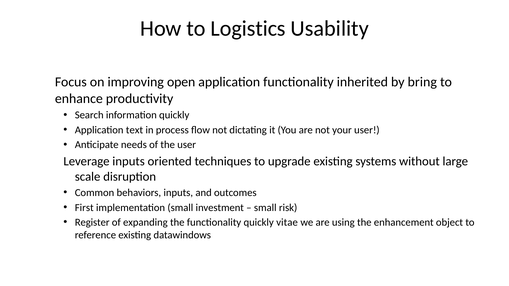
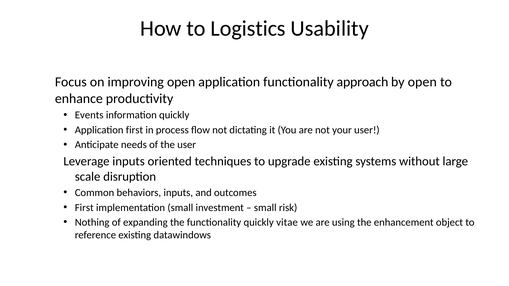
inherited: inherited -> approach
by bring: bring -> open
Search: Search -> Events
Application text: text -> first
Register: Register -> Nothing
